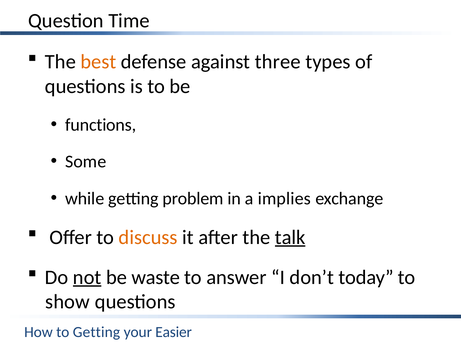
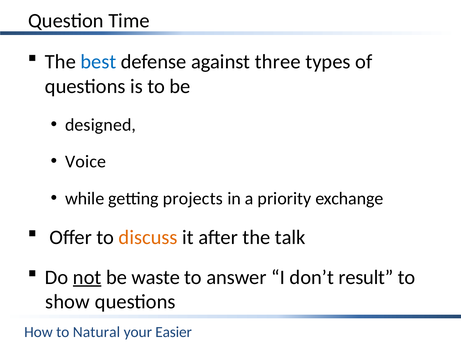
best colour: orange -> blue
functions: functions -> designed
Some: Some -> Voice
problem: problem -> projects
implies: implies -> priority
talk underline: present -> none
today: today -> result
to Getting: Getting -> Natural
